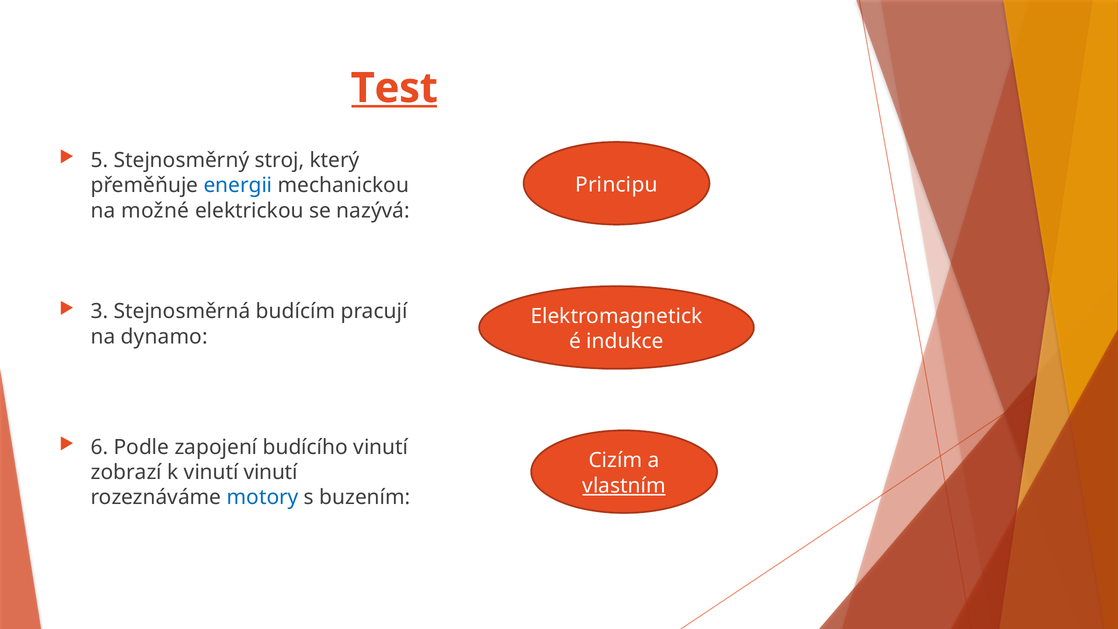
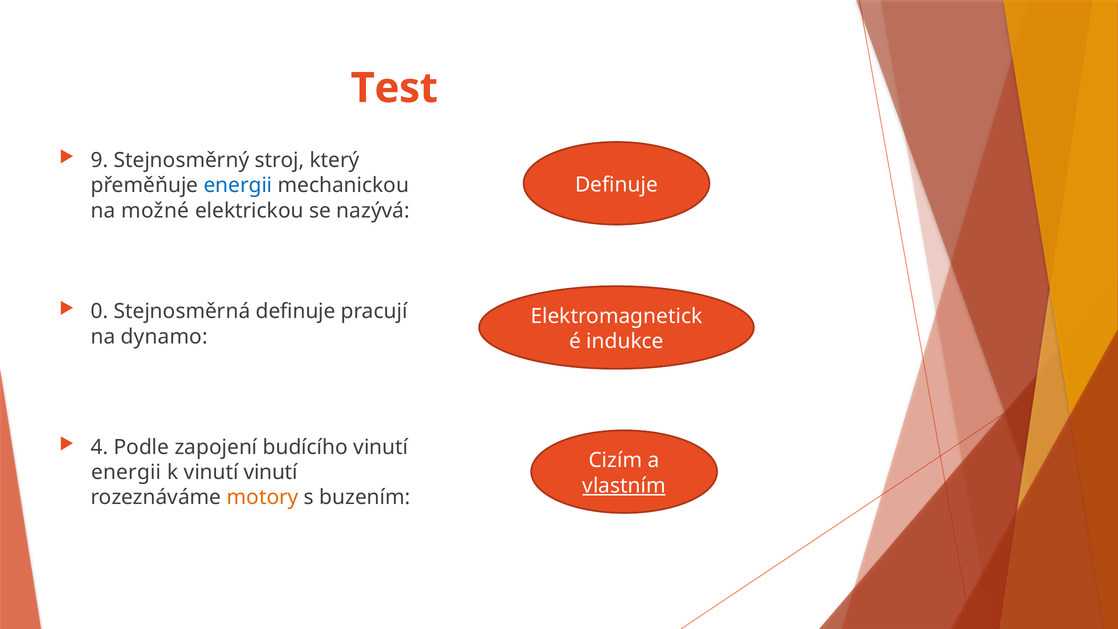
Test underline: present -> none
5: 5 -> 9
Principu at (616, 185): Principu -> Definuje
3: 3 -> 0
Stejnosměrná budícím: budícím -> definuje
6: 6 -> 4
zobrazí at (126, 472): zobrazí -> energii
motory colour: blue -> orange
